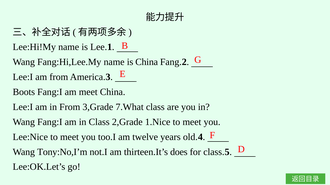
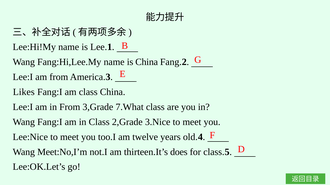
Boots: Boots -> Likes
am meet: meet -> class
1.Nice: 1.Nice -> 3.Nice
Tony:No,I’m: Tony:No,I’m -> Meet:No,I’m
